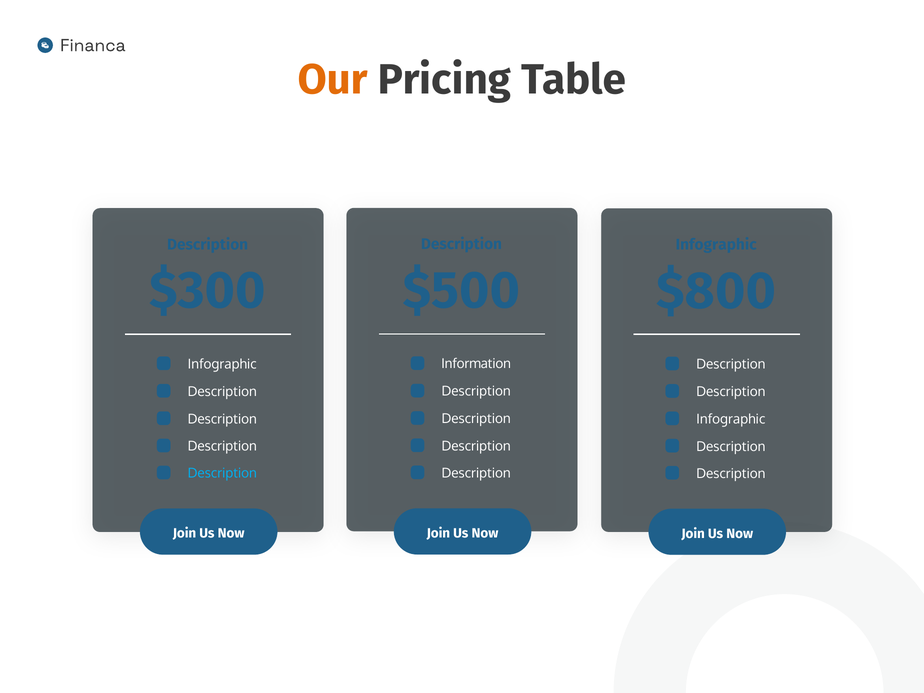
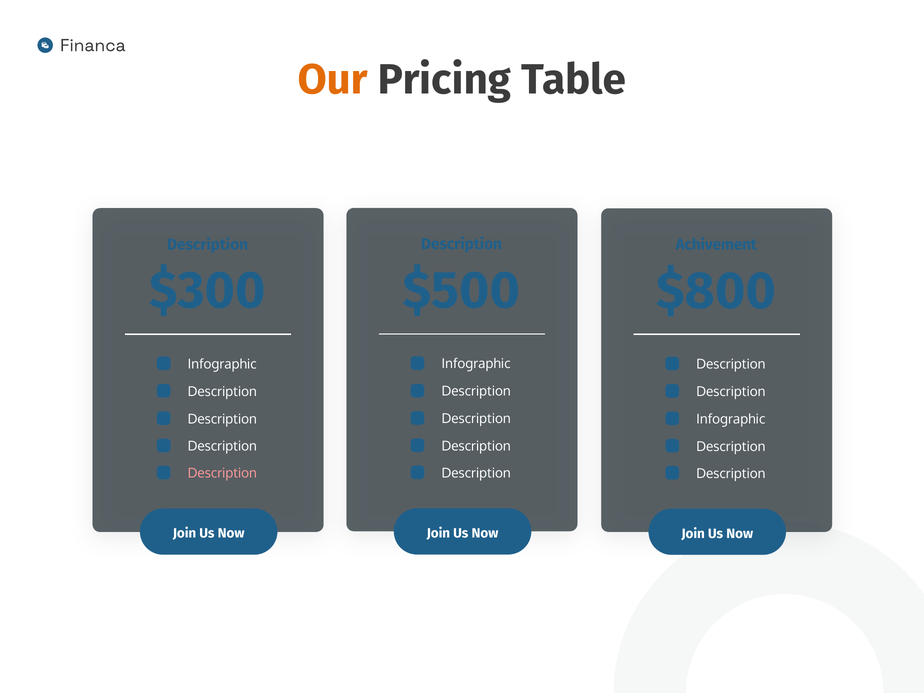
Infographic at (716, 245): Infographic -> Achivement
Information at (476, 364): Information -> Infographic
Description at (222, 473) colour: light blue -> pink
